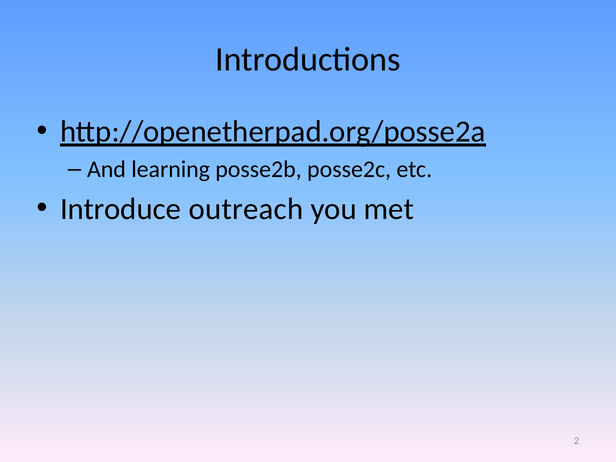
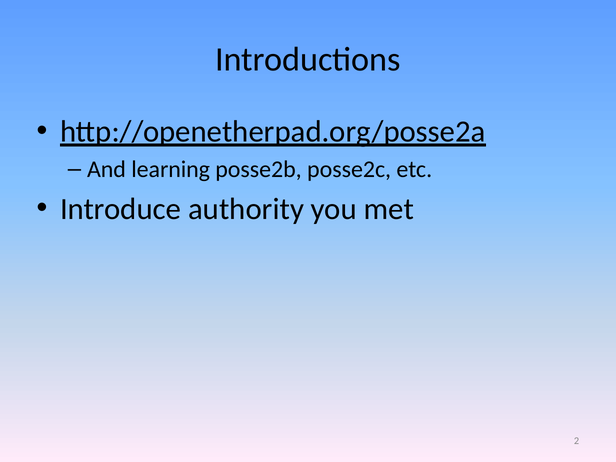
outreach: outreach -> authority
